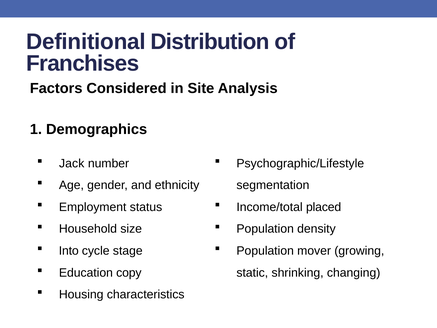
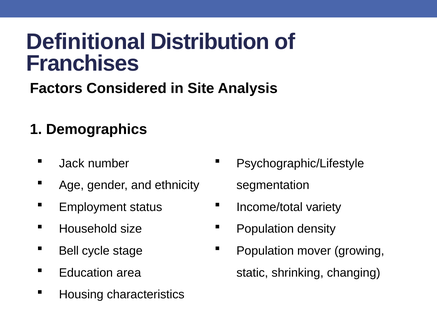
placed: placed -> variety
Into: Into -> Bell
copy: copy -> area
